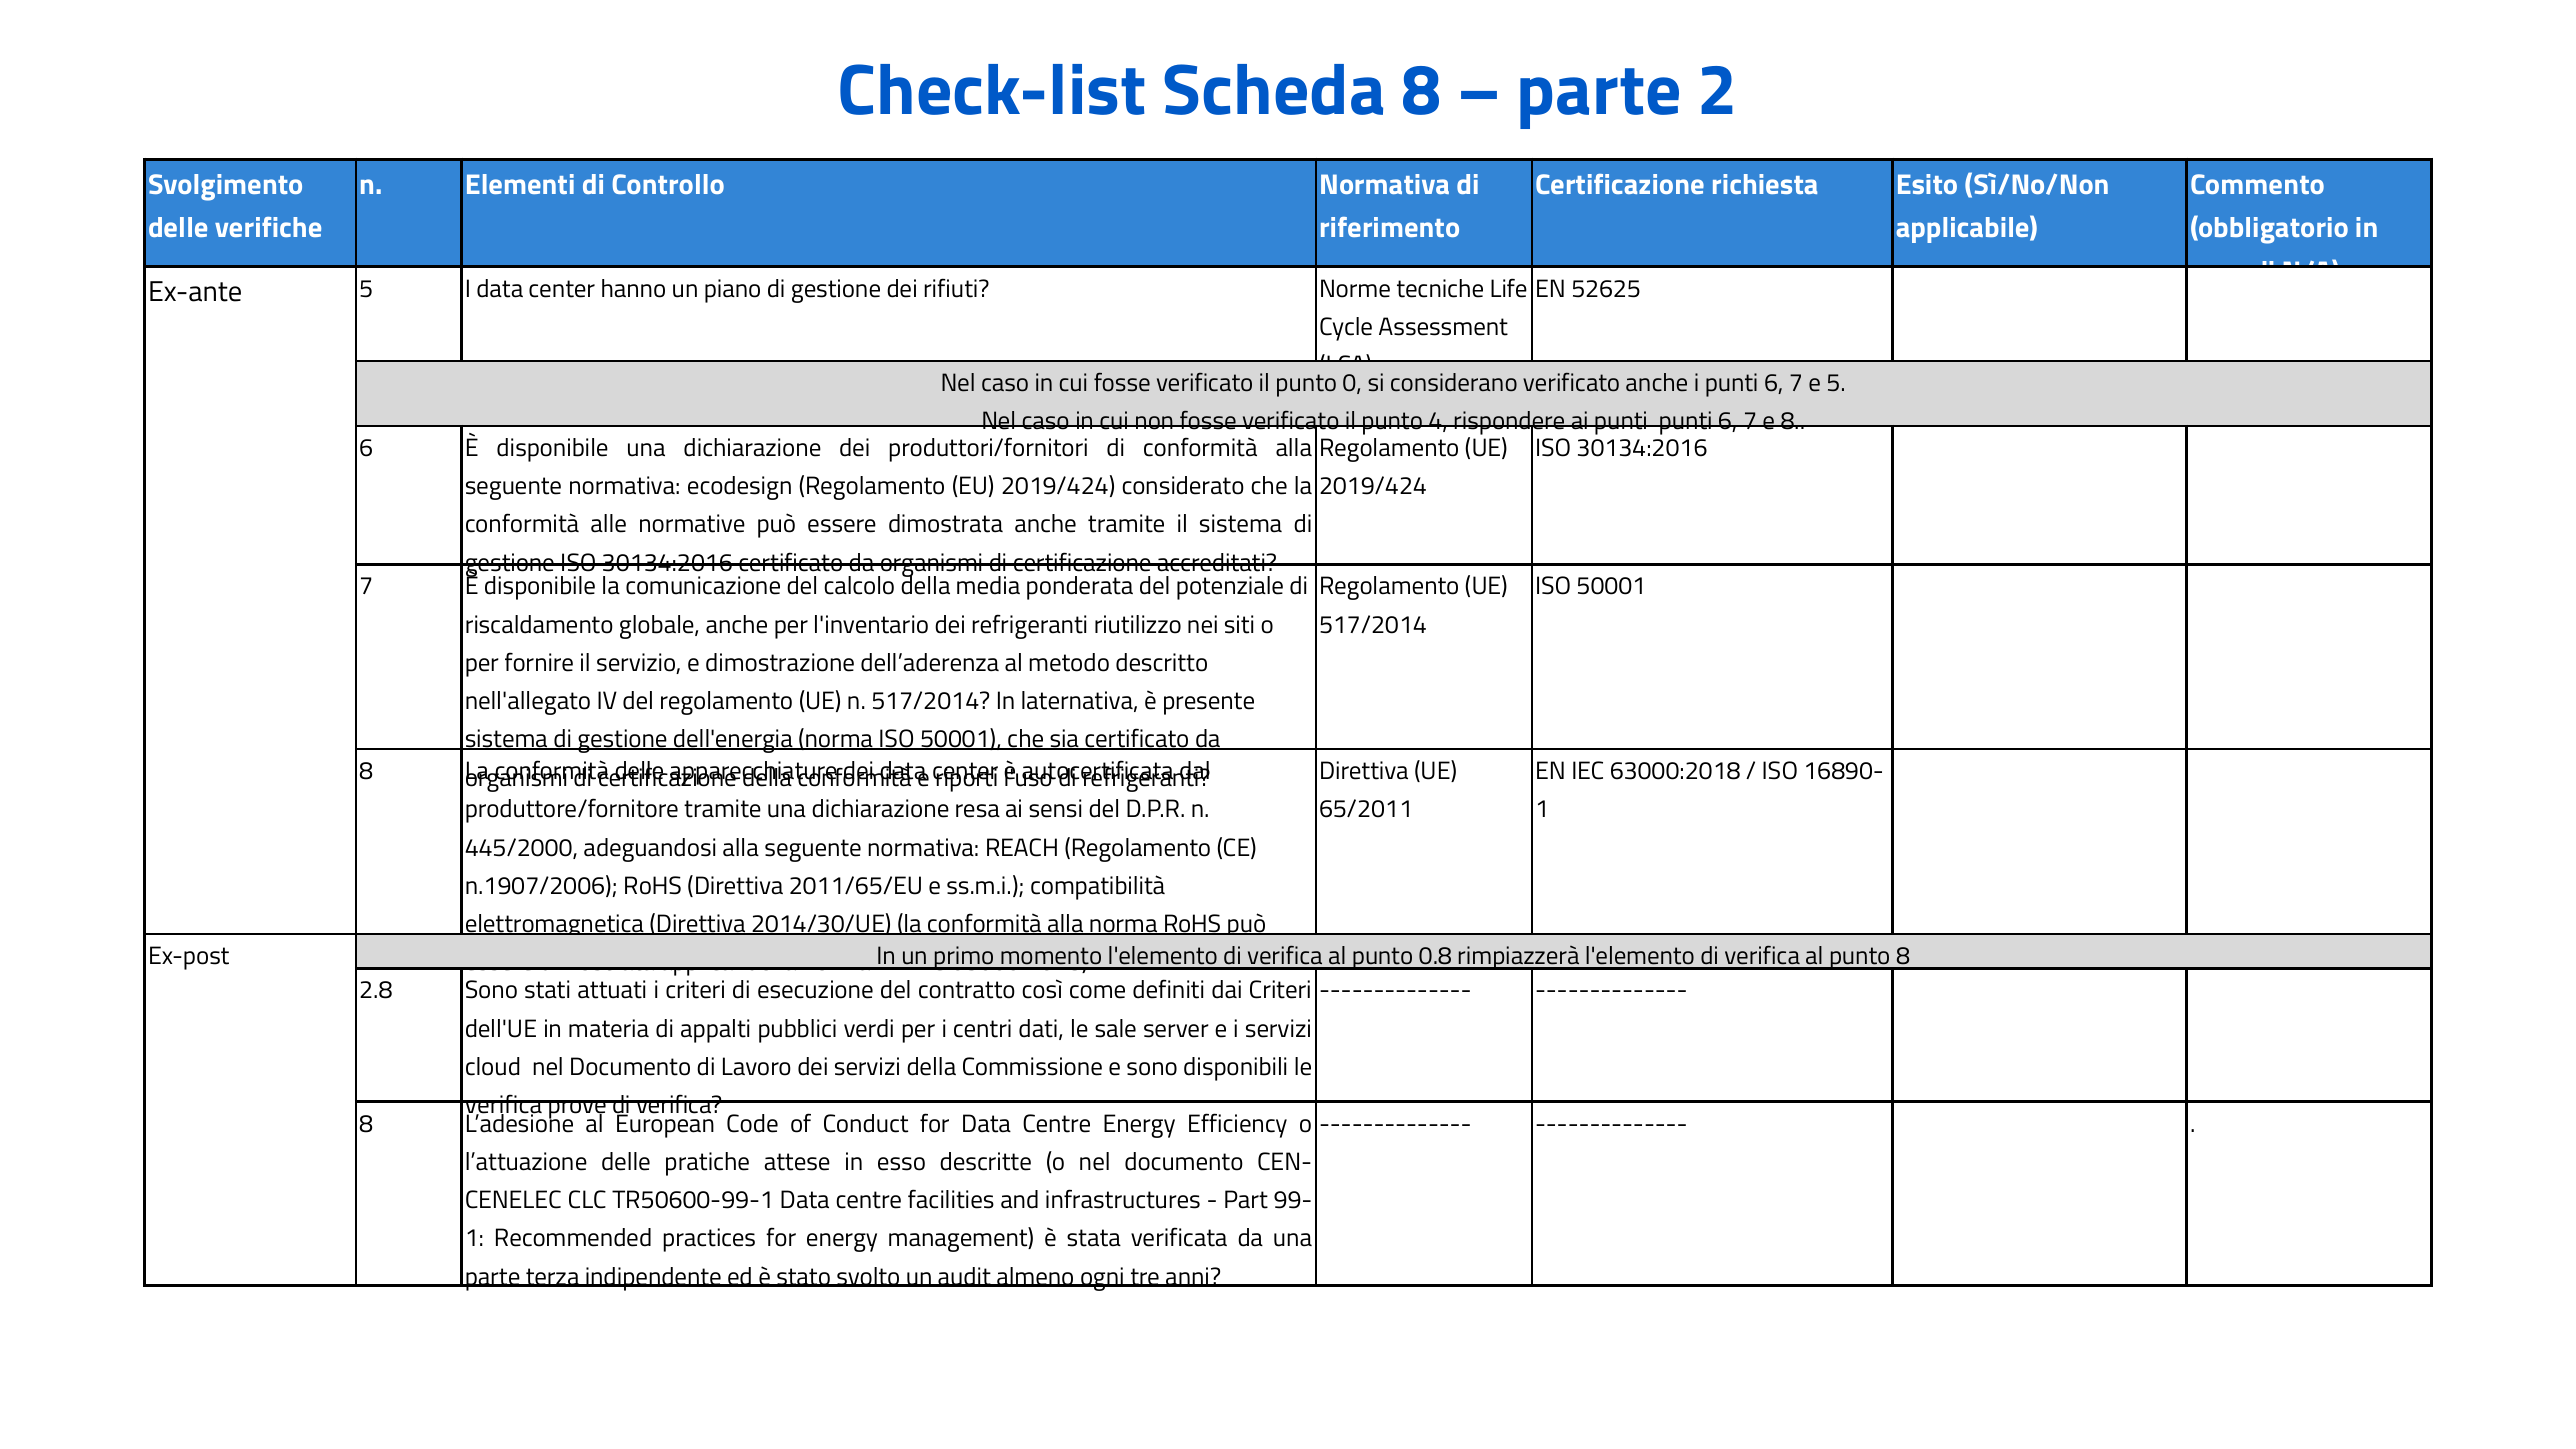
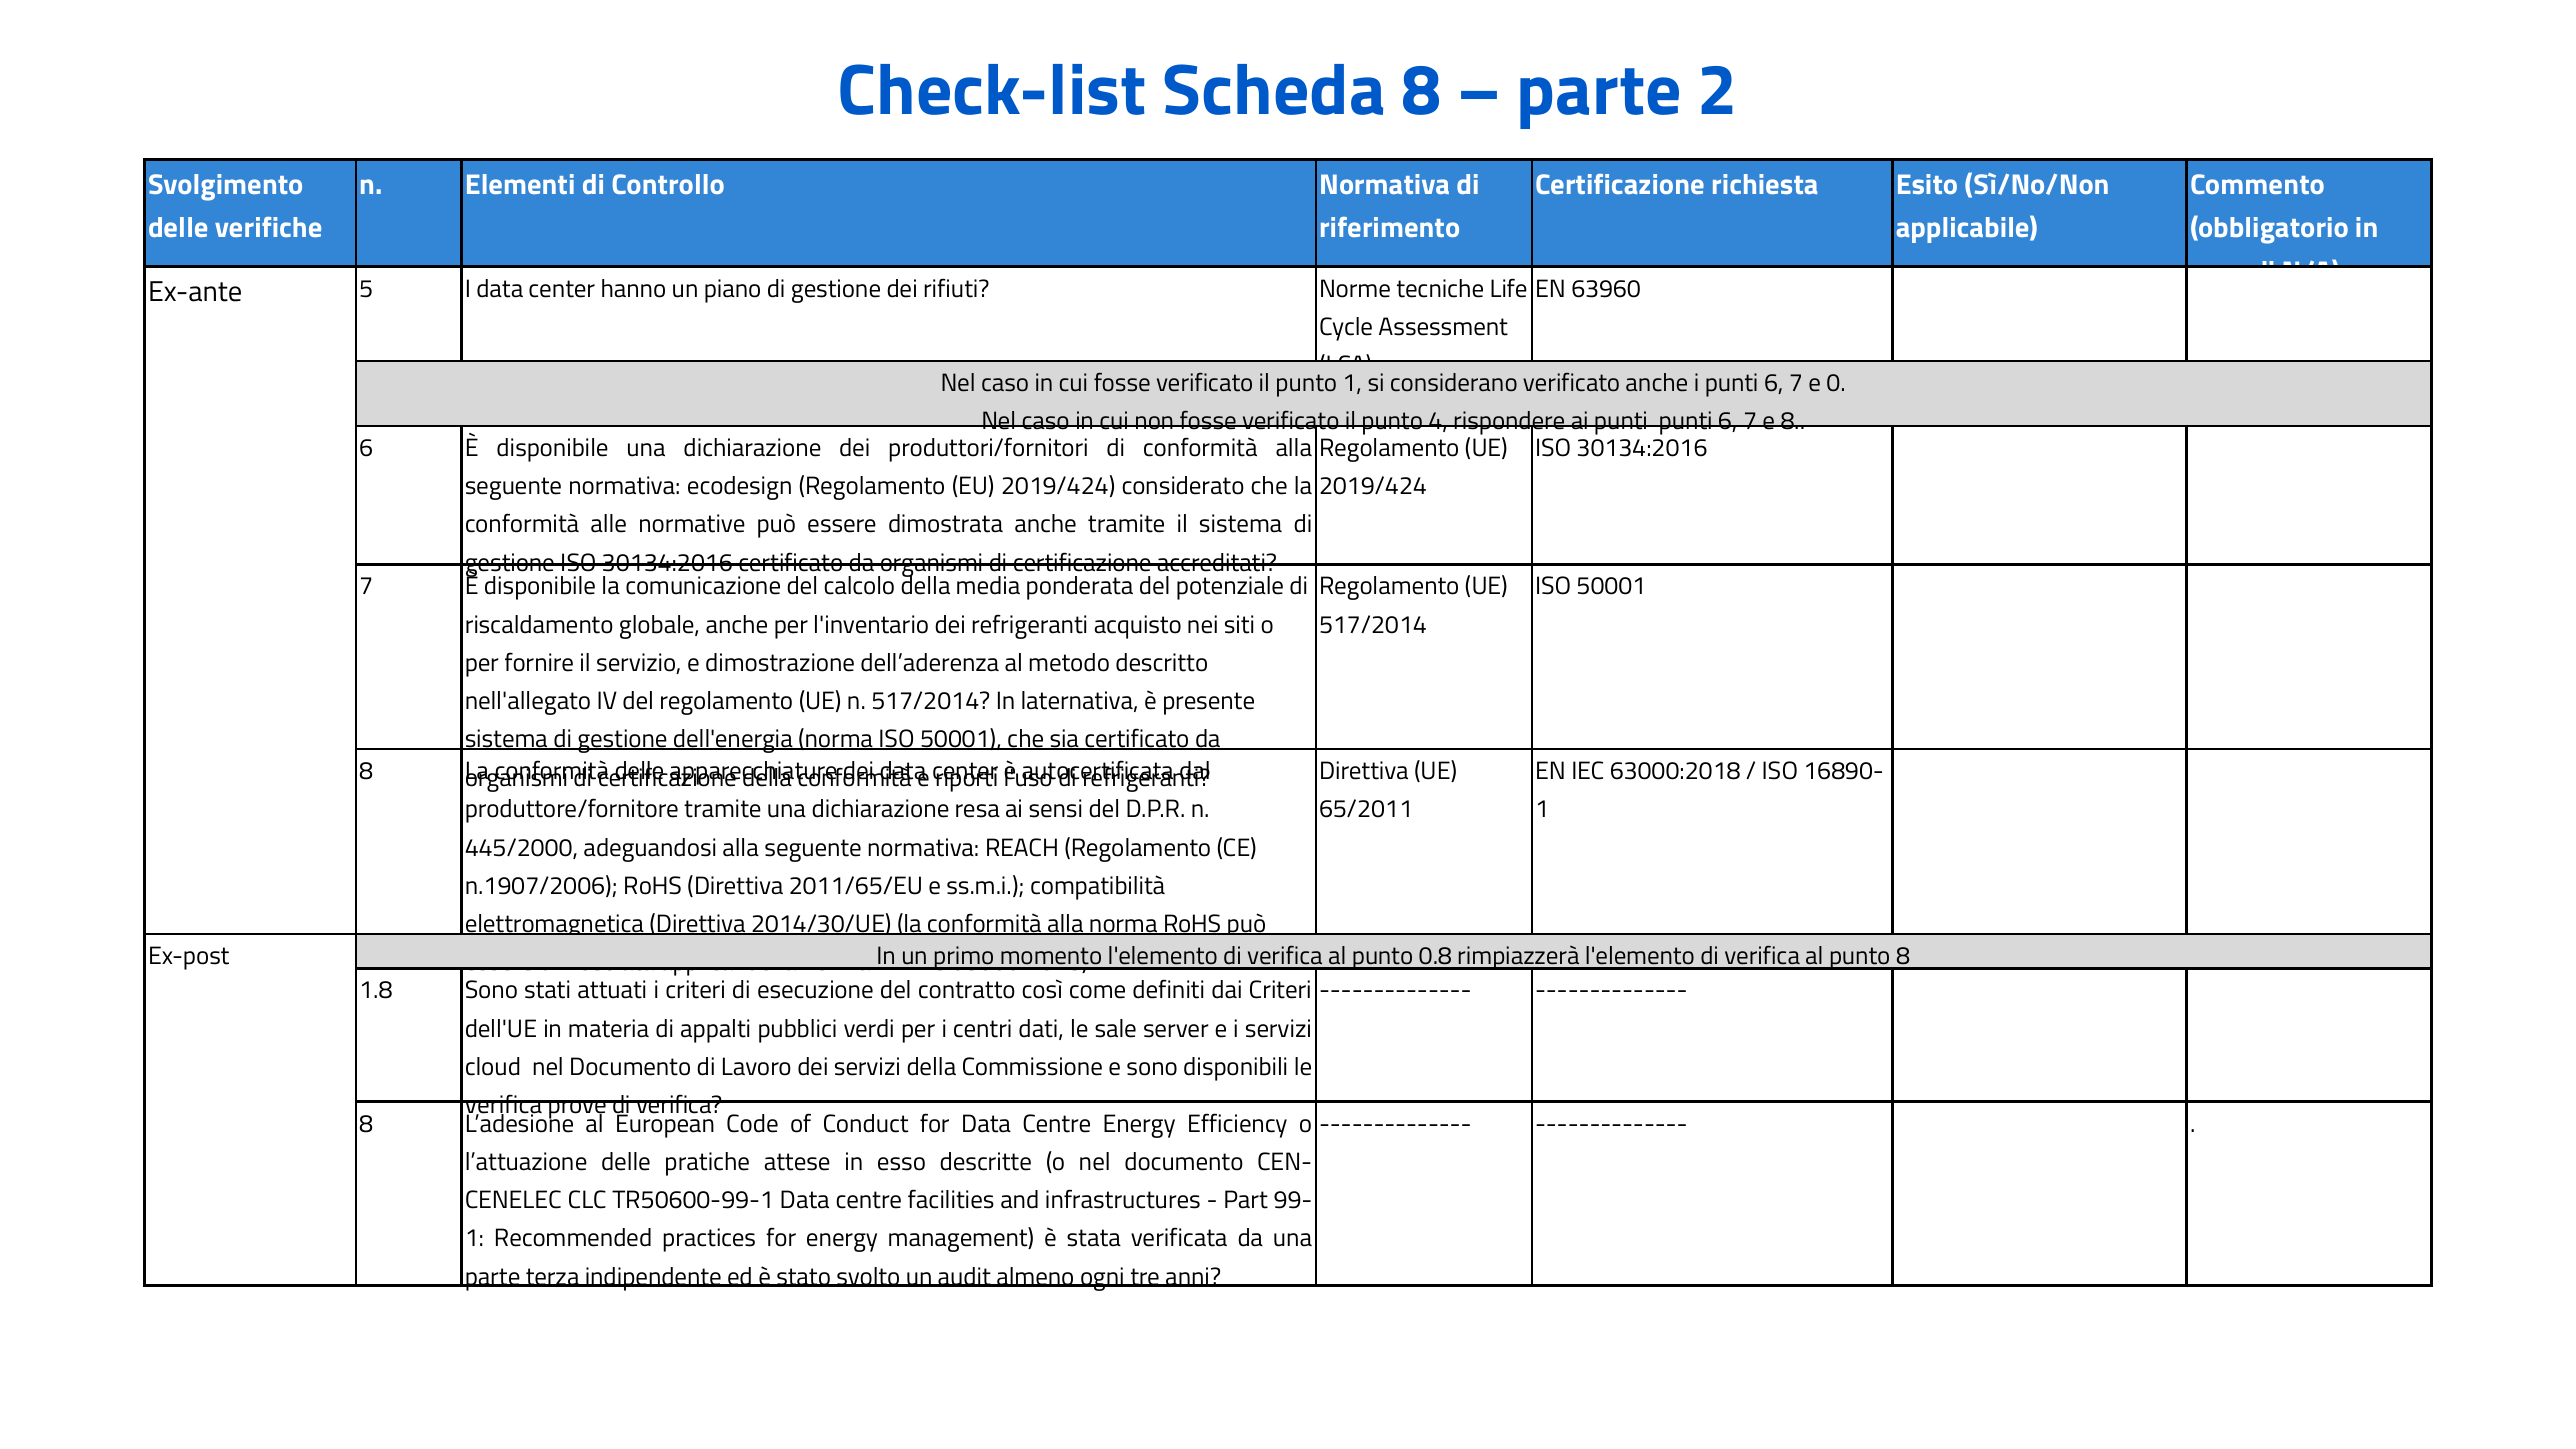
52625: 52625 -> 63960
punto 0: 0 -> 1
e 5: 5 -> 0
riutilizzo: riutilizzo -> acquisto
2.8: 2.8 -> 1.8
